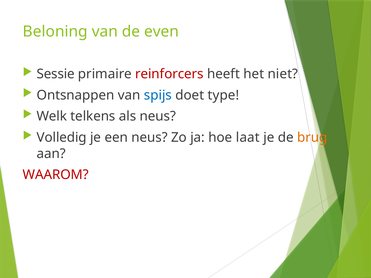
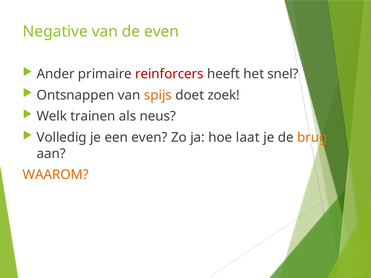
Beloning: Beloning -> Negative
Sessie: Sessie -> Ander
niet: niet -> snel
spijs colour: blue -> orange
type: type -> zoek
telkens: telkens -> trainen
een neus: neus -> even
WAAROM colour: red -> orange
